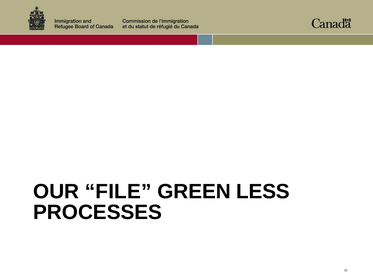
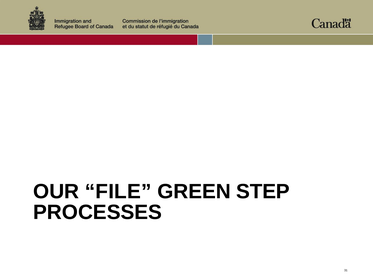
LESS: LESS -> STEP
